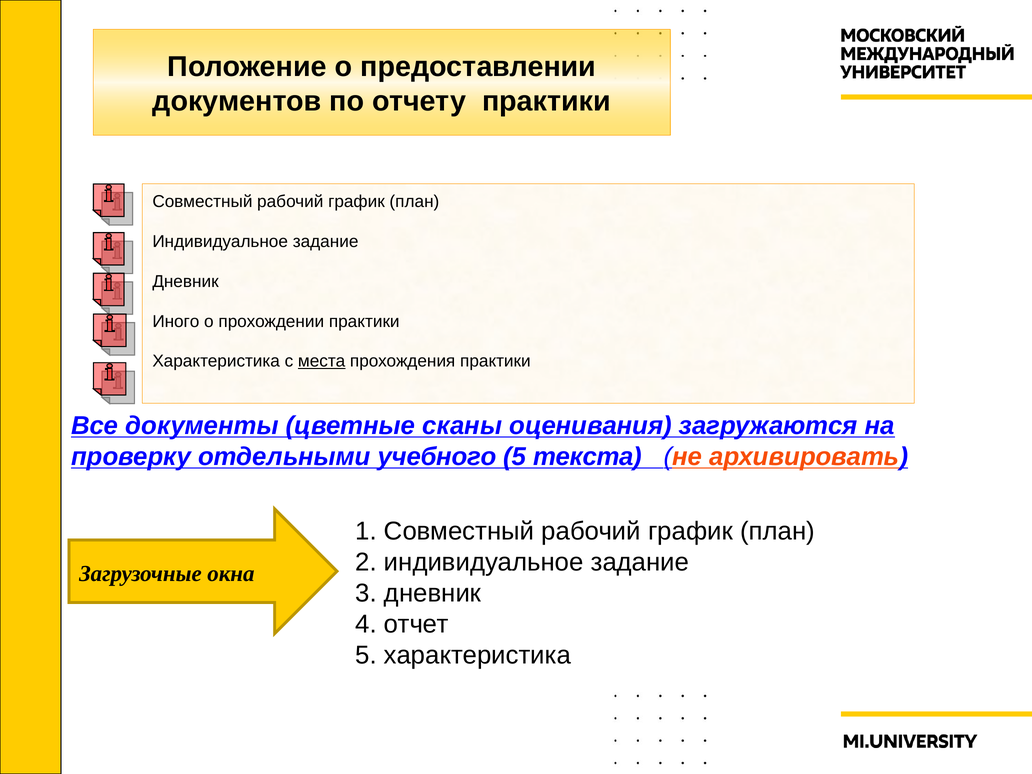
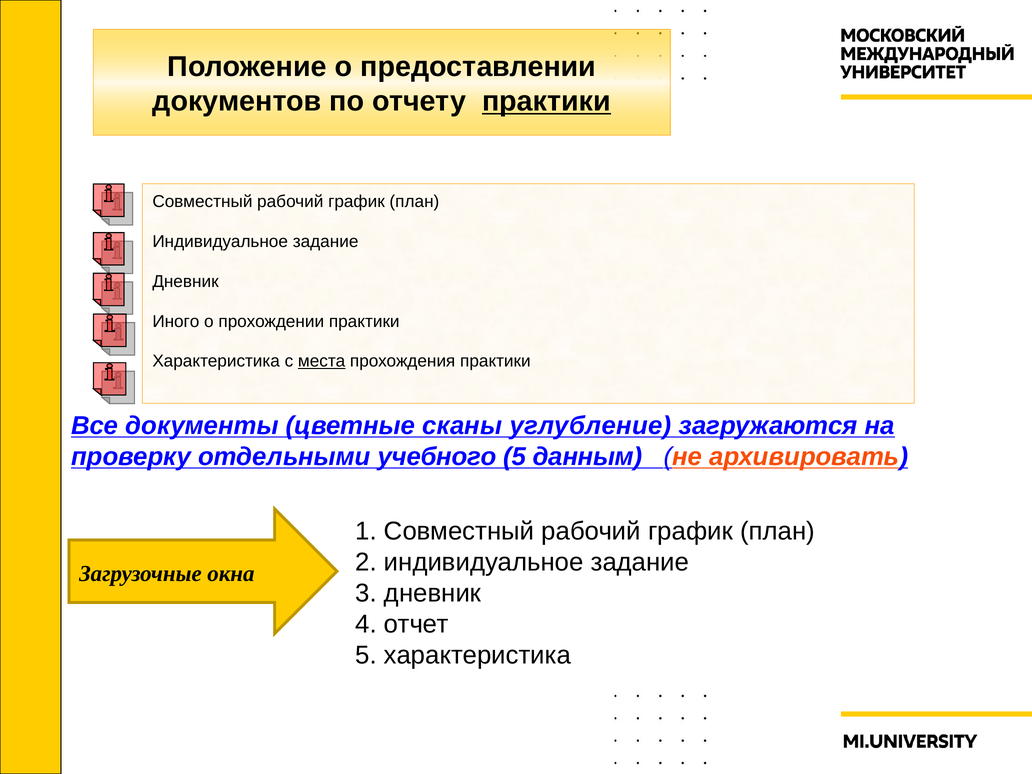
практики at (546, 101) underline: none -> present
оценивания: оценивания -> углубление
текста: текста -> данным
